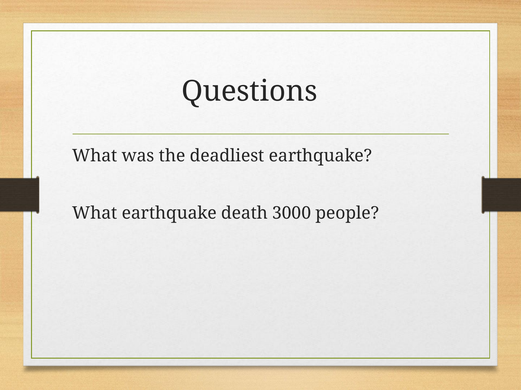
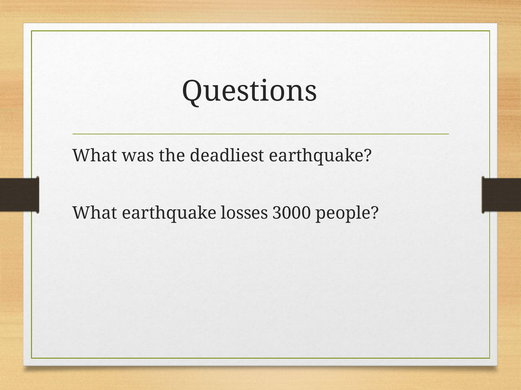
death: death -> losses
